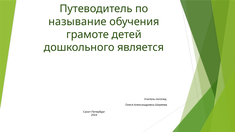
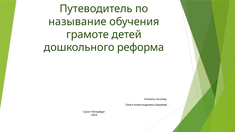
является: является -> реформа
